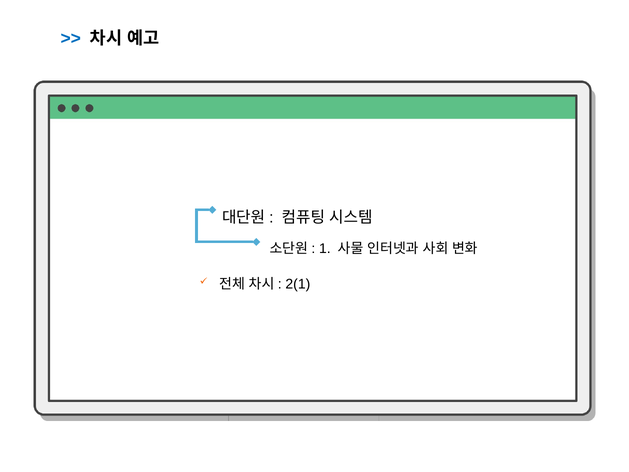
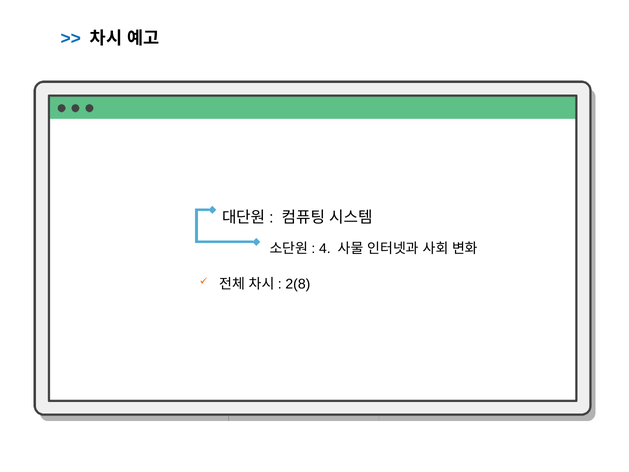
1: 1 -> 4
2(1: 2(1 -> 2(8
